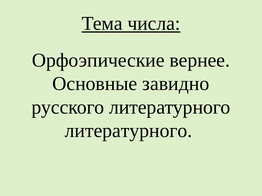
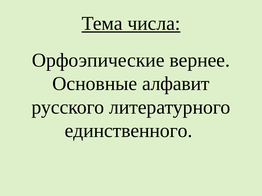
завидно: завидно -> алфавит
литературного at (129, 131): литературного -> единственного
